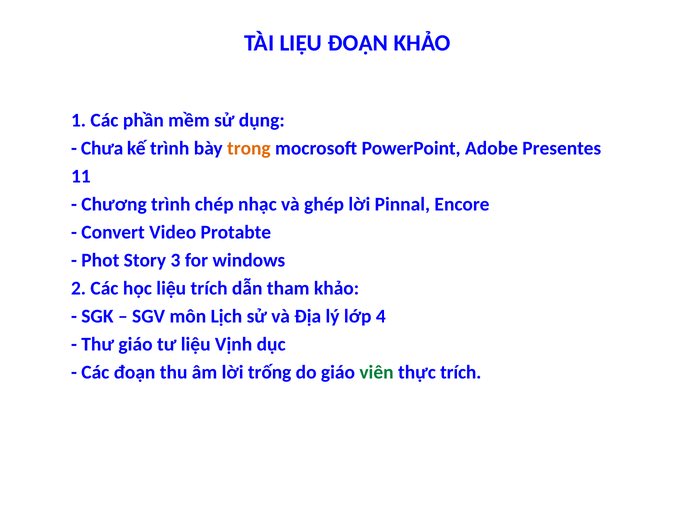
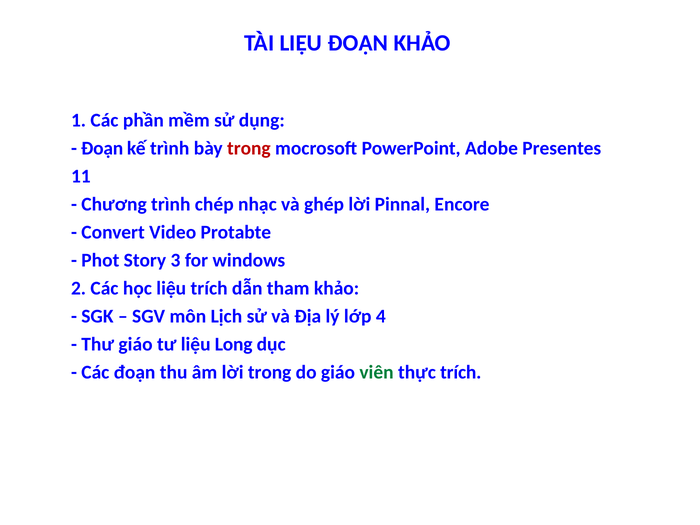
Chưa at (102, 148): Chưa -> Đoạn
trong at (249, 148) colour: orange -> red
Vịnh: Vịnh -> Long
lời trống: trống -> trong
